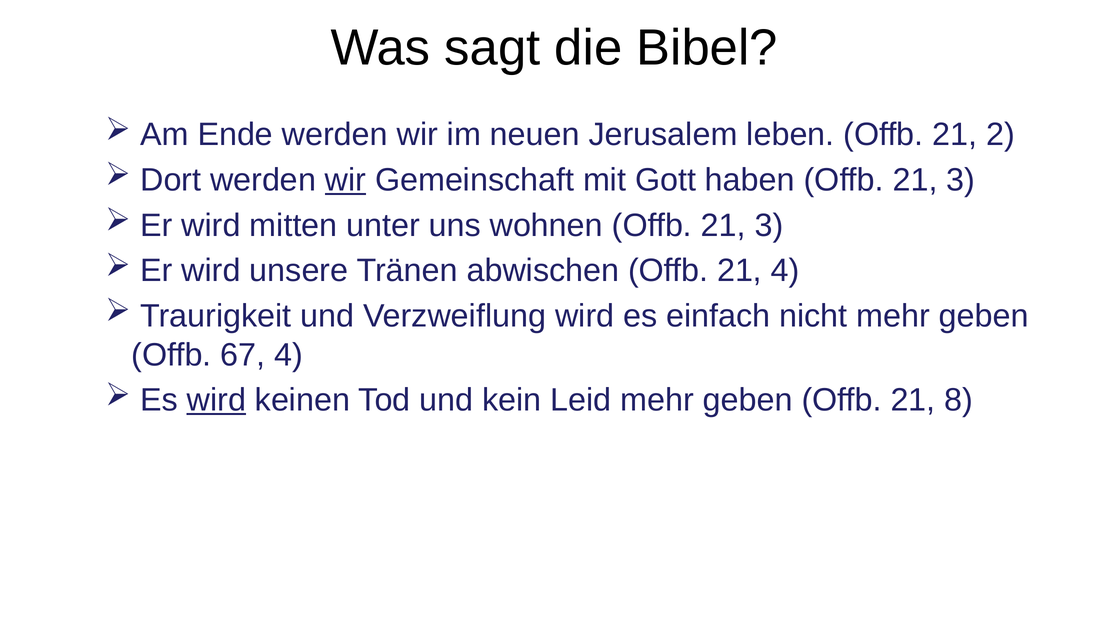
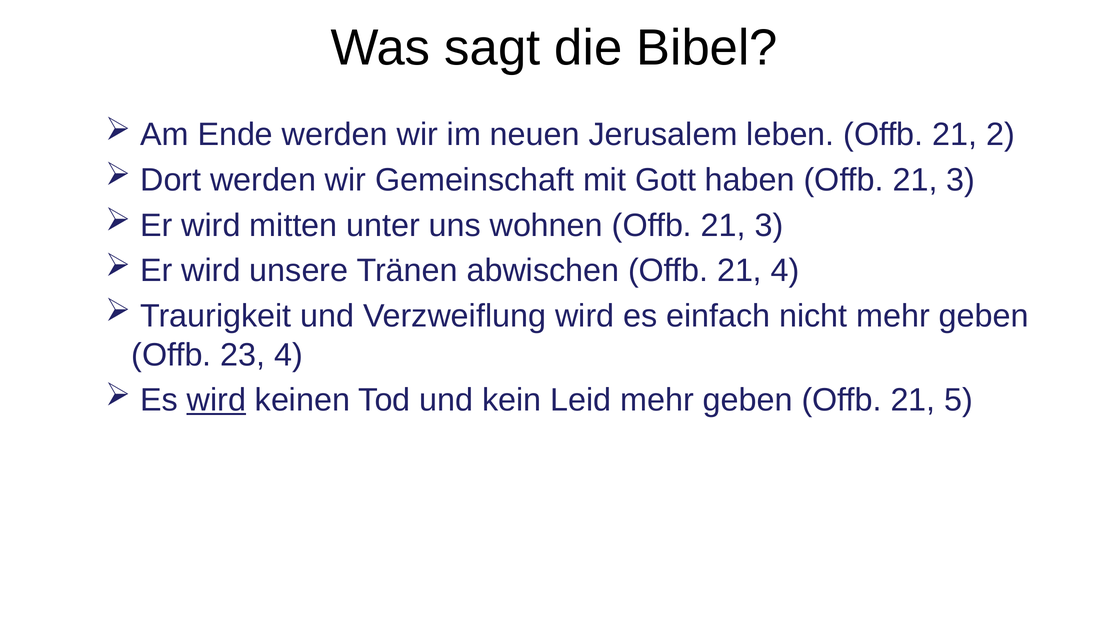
wir at (345, 180) underline: present -> none
67: 67 -> 23
8: 8 -> 5
